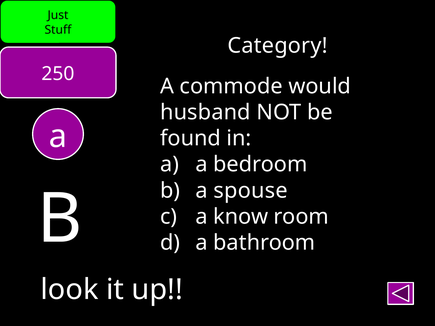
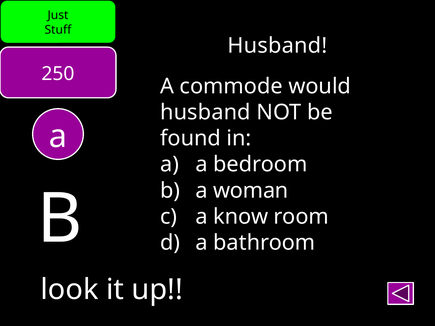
Category at (278, 46): Category -> Husband
spouse: spouse -> woman
